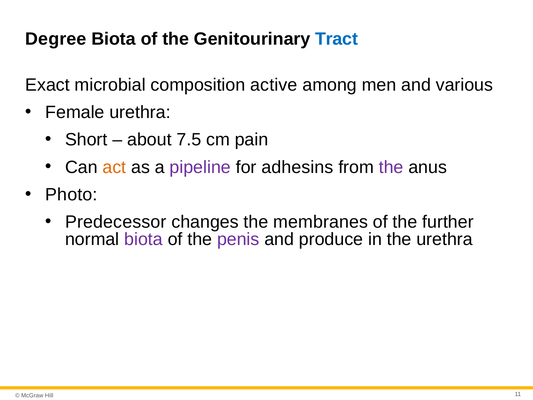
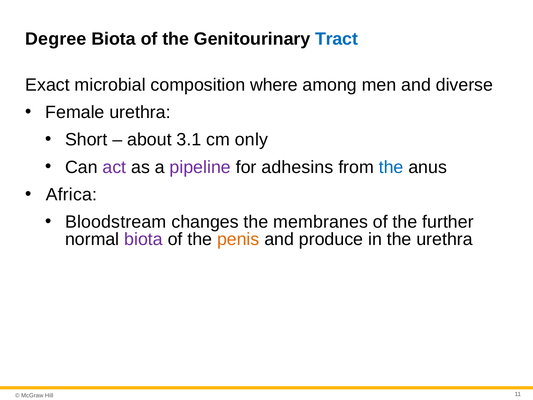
active: active -> where
various: various -> diverse
7.5: 7.5 -> 3.1
pain: pain -> only
act colour: orange -> purple
the at (391, 167) colour: purple -> blue
Photo: Photo -> Africa
Predecessor: Predecessor -> Bloodstream
penis colour: purple -> orange
